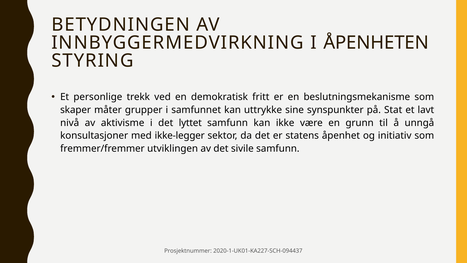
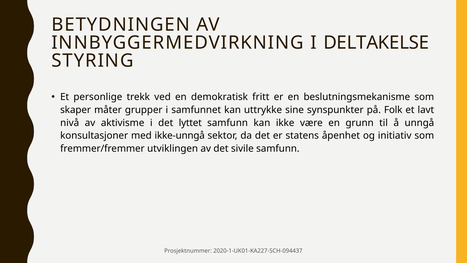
ÅPENHETEN: ÅPENHETEN -> DELTAKELSE
Stat: Stat -> Folk
ikke-legger: ikke-legger -> ikke-unngå
